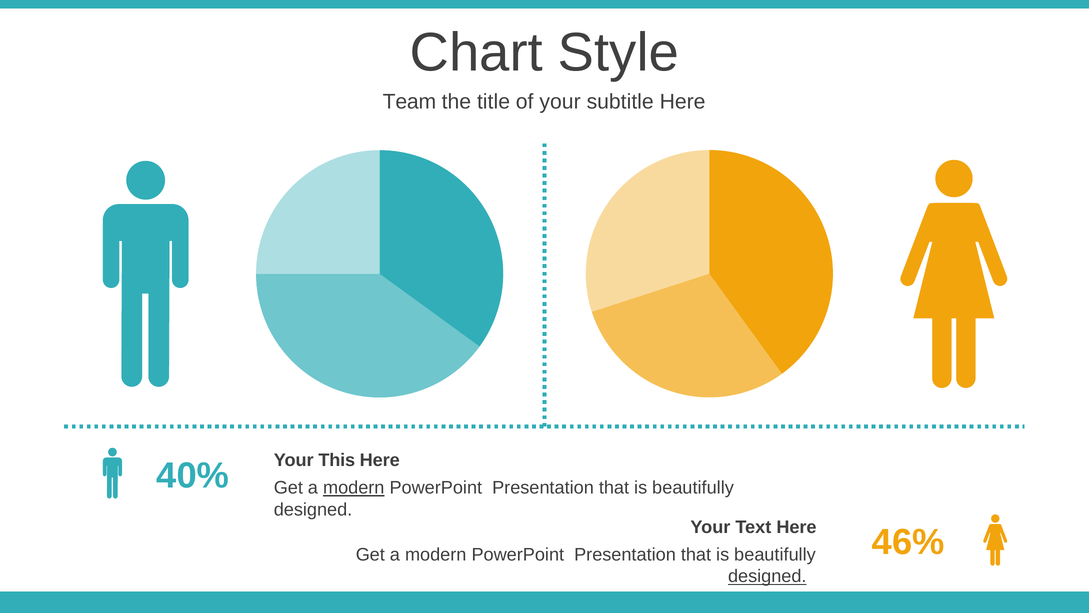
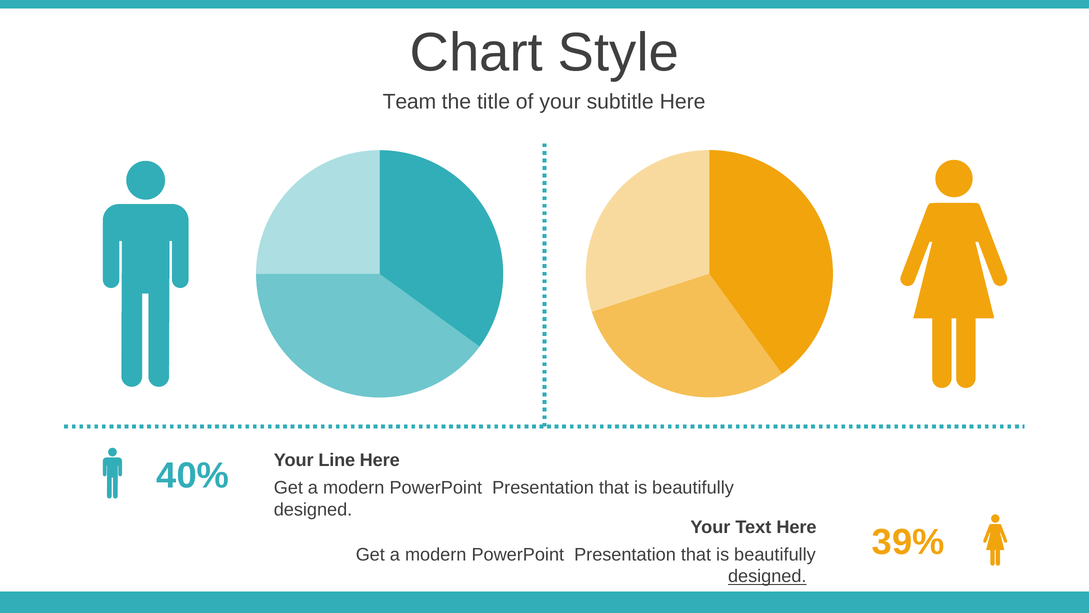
This: This -> Line
modern at (354, 488) underline: present -> none
46%: 46% -> 39%
